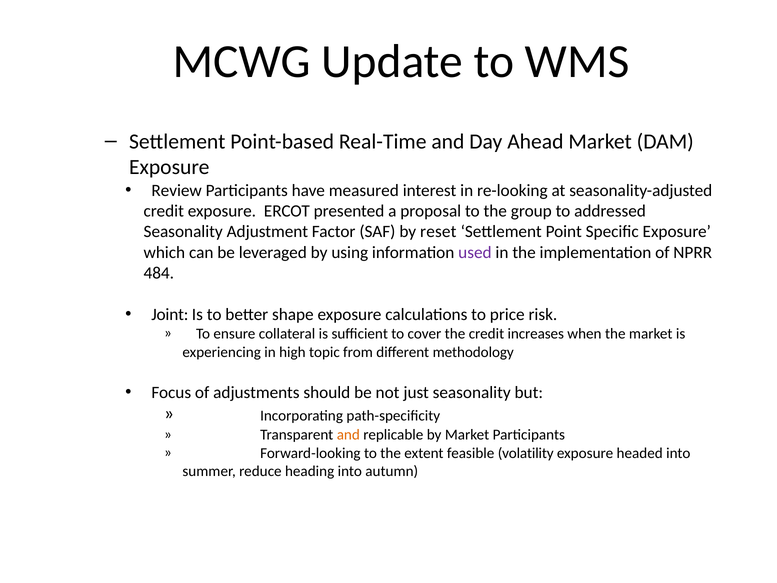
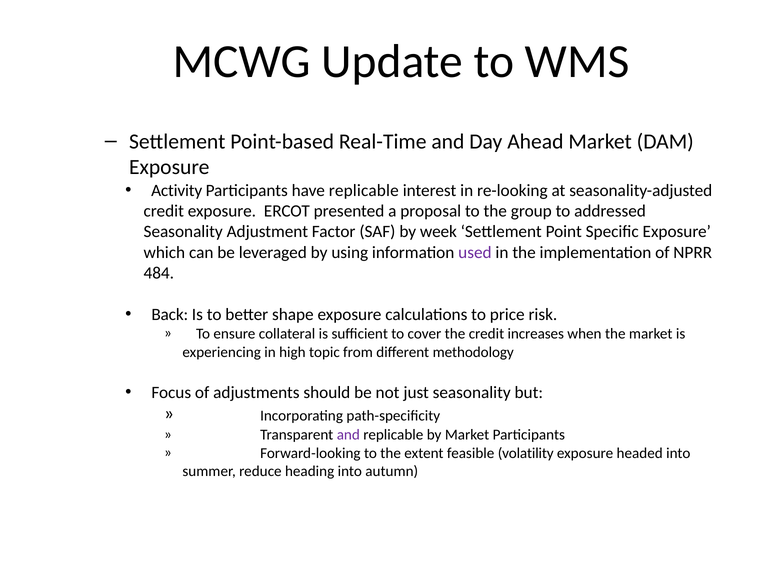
Review: Review -> Activity
have measured: measured -> replicable
reset: reset -> week
Joint: Joint -> Back
and at (348, 435) colour: orange -> purple
